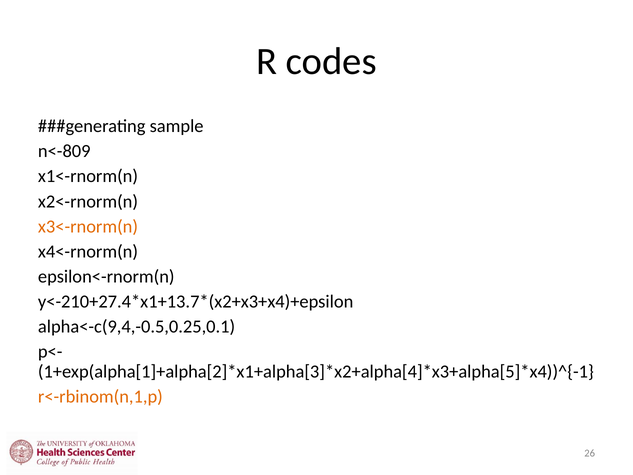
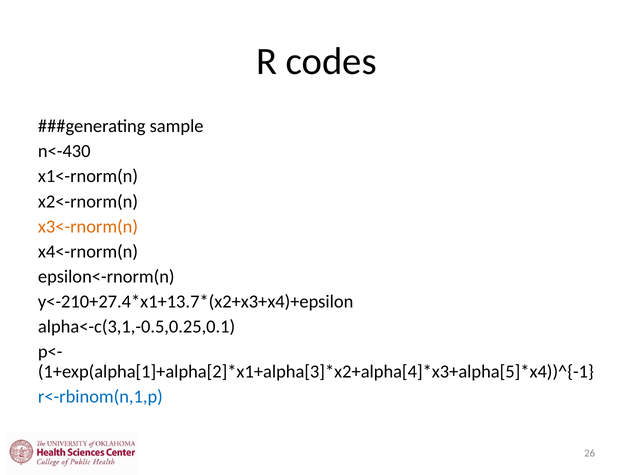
n<-809: n<-809 -> n<-430
alpha<-c(9,4,-0.5,0.25,0.1: alpha<-c(9,4,-0.5,0.25,0.1 -> alpha<-c(3,1,-0.5,0.25,0.1
r<-rbinom(n,1,p colour: orange -> blue
